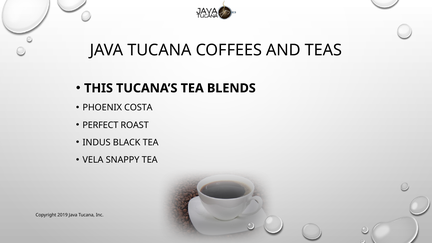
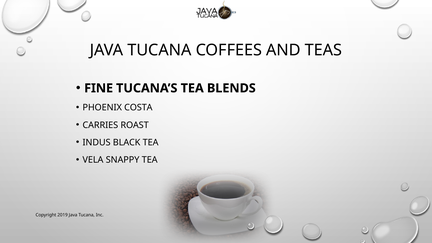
THIS: THIS -> FINE
PERFECT: PERFECT -> CARRIES
